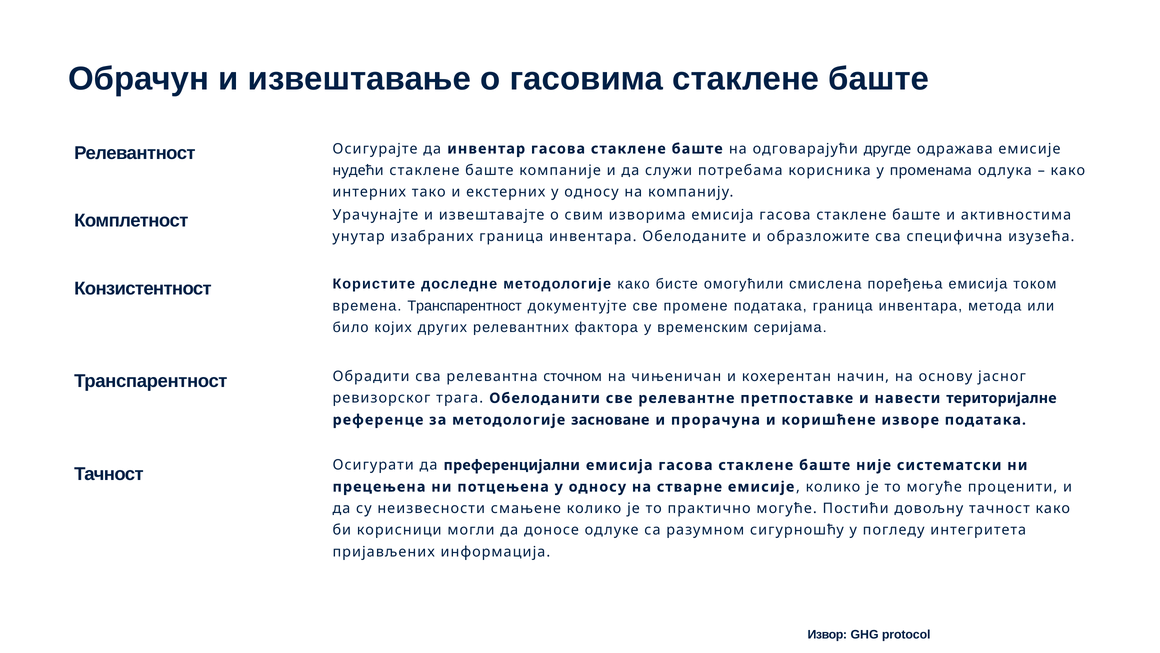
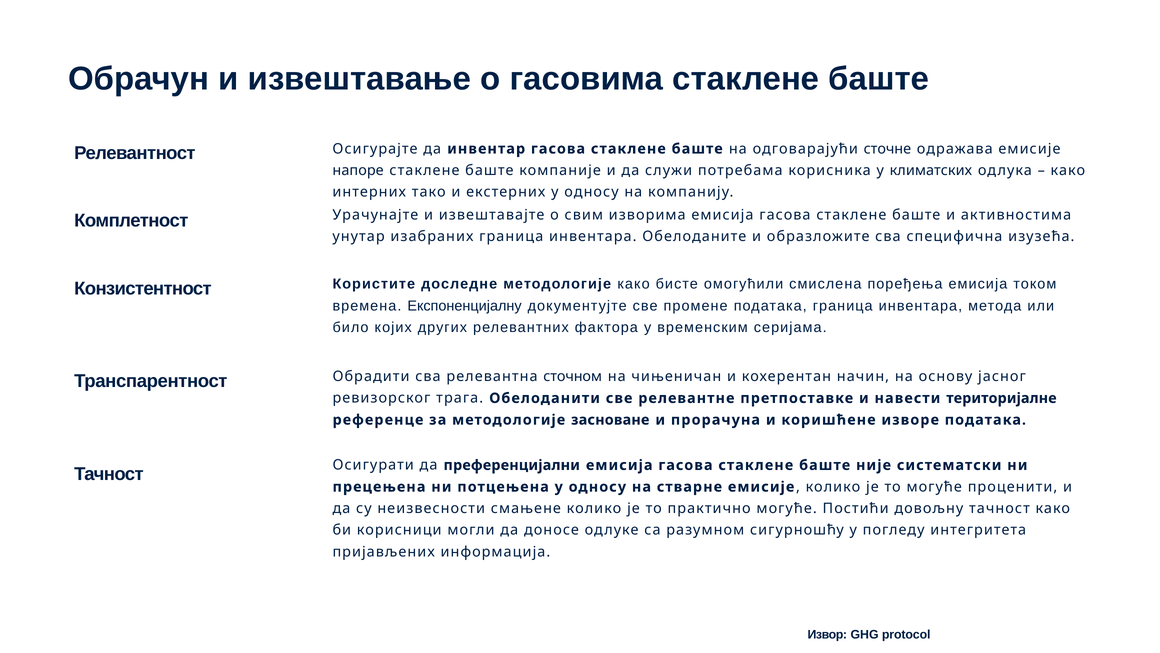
другде: другде -> сточне
нудећи: нудећи -> напоре
променама: променама -> климатских
времена Транспарентност: Транспарентност -> Експоненцијалну
